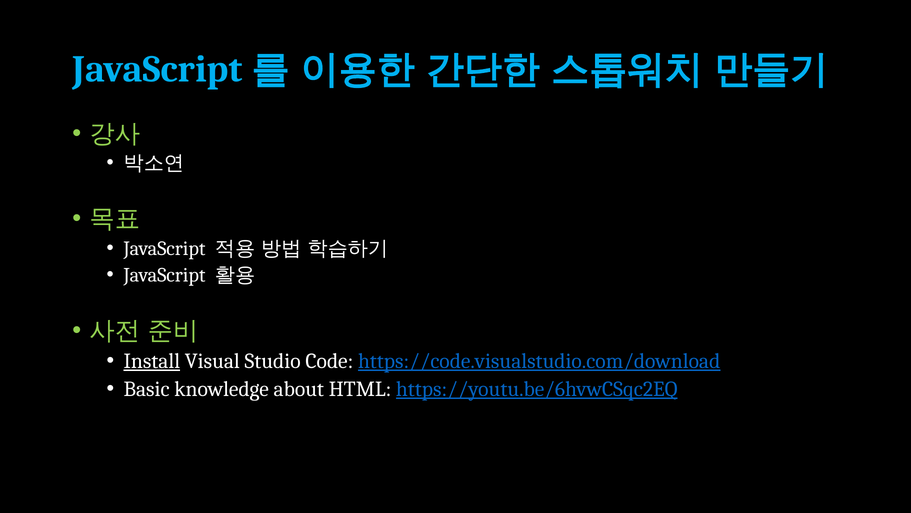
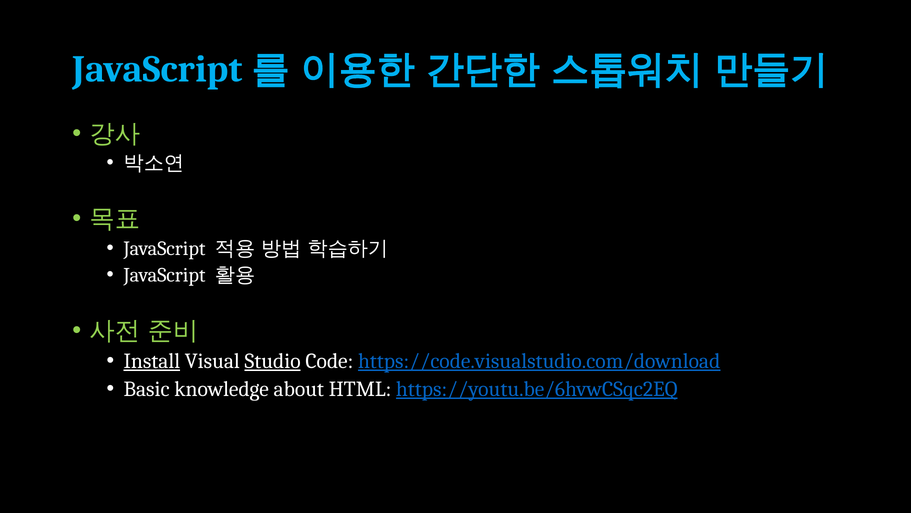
Studio underline: none -> present
